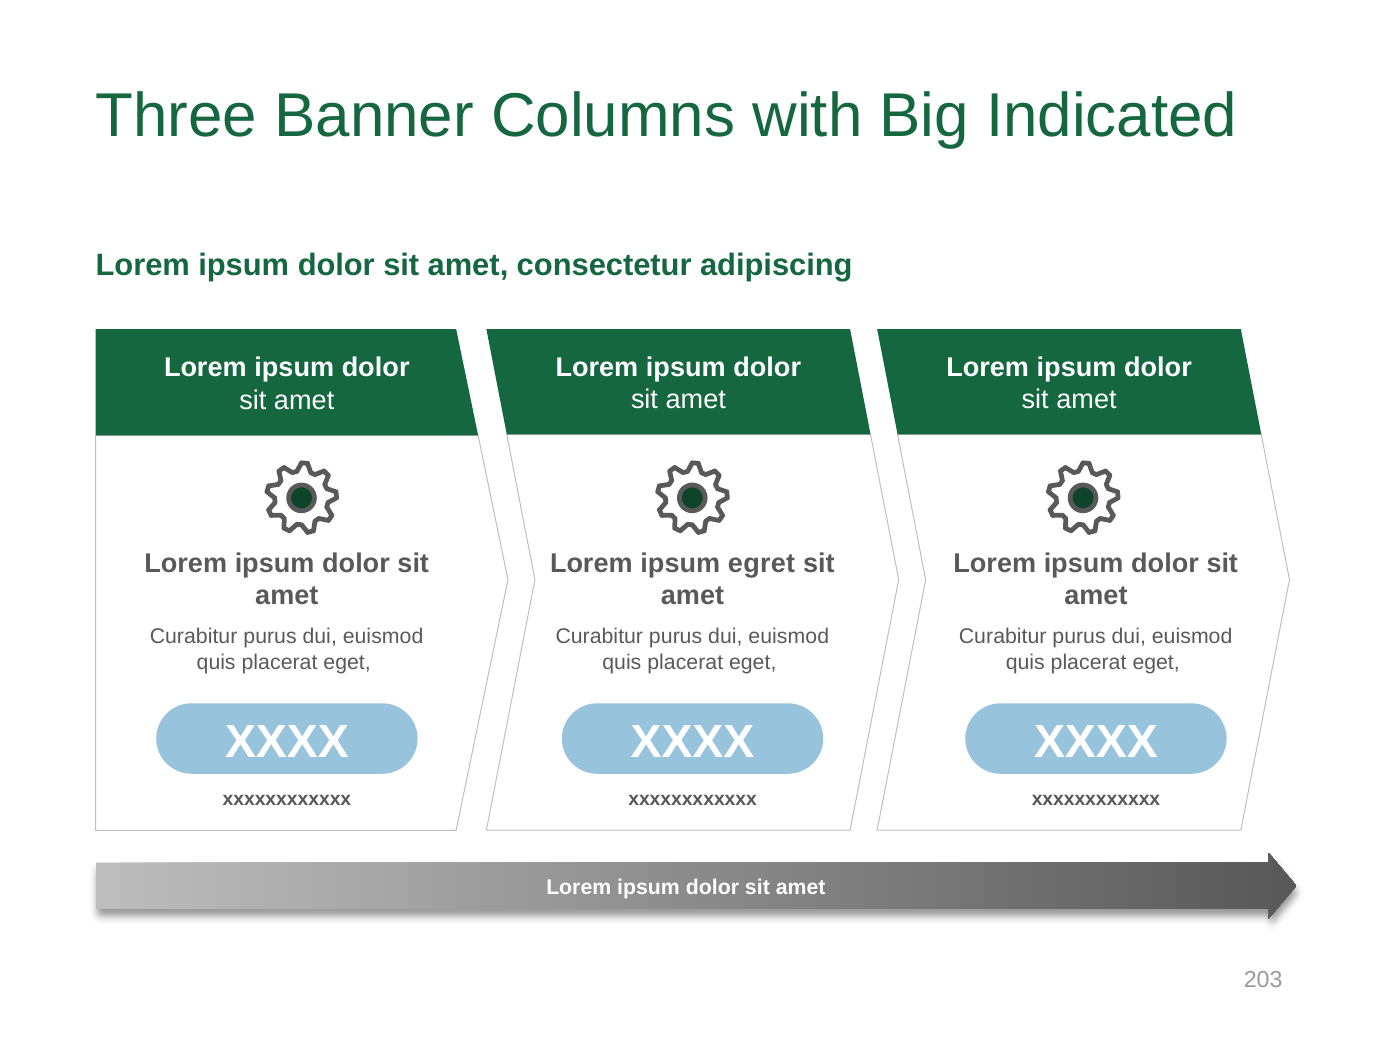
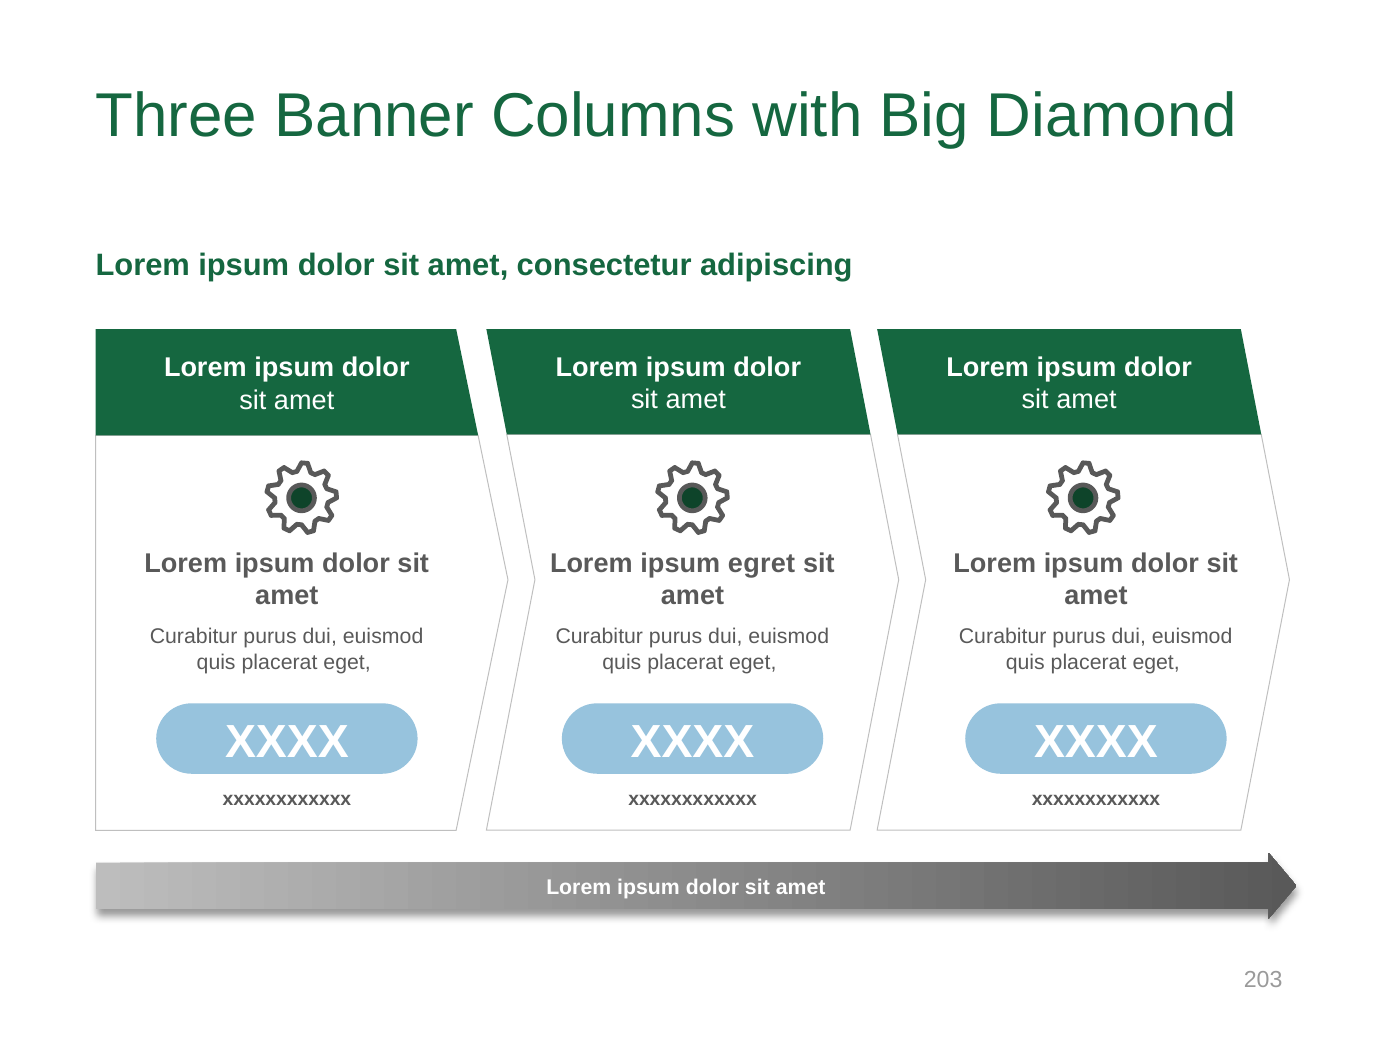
Indicated: Indicated -> Diamond
